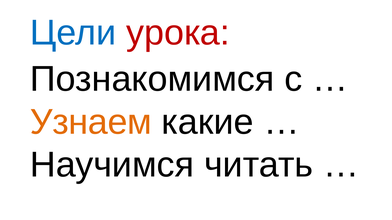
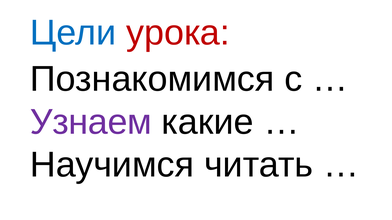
Узнаем colour: orange -> purple
